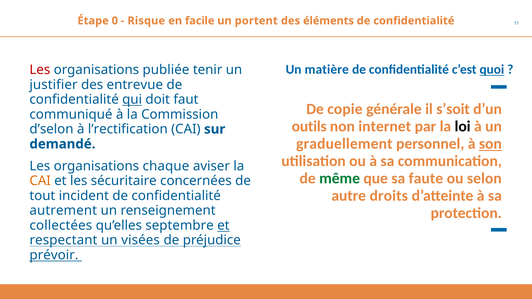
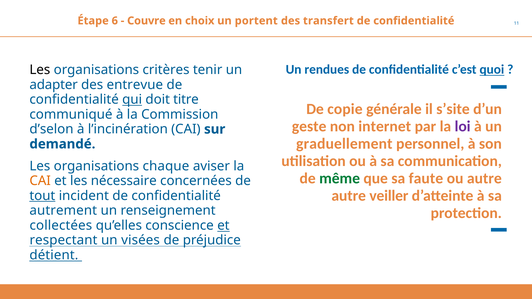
0: 0 -> 6
Risque: Risque -> Couvre
facile: facile -> choix
éléments: éléments -> transfert
matière: matière -> rendues
Les at (40, 70) colour: red -> black
publiée: publiée -> critères
justifier: justifier -> adapter
faut: faut -> titre
s’soit: s’soit -> s’site
outils: outils -> geste
loi colour: black -> purple
l’rectification: l’rectification -> l’incinération
son underline: present -> none
ou selon: selon -> autre
sécuritaire: sécuritaire -> nécessaire
droits: droits -> veiller
tout underline: none -> present
septembre: septembre -> conscience
prévoir: prévoir -> détient
